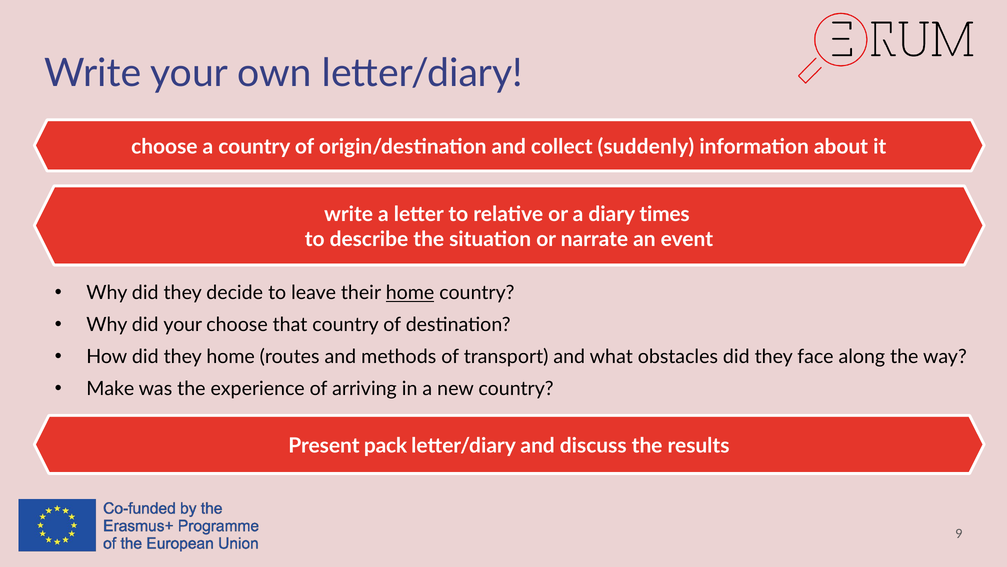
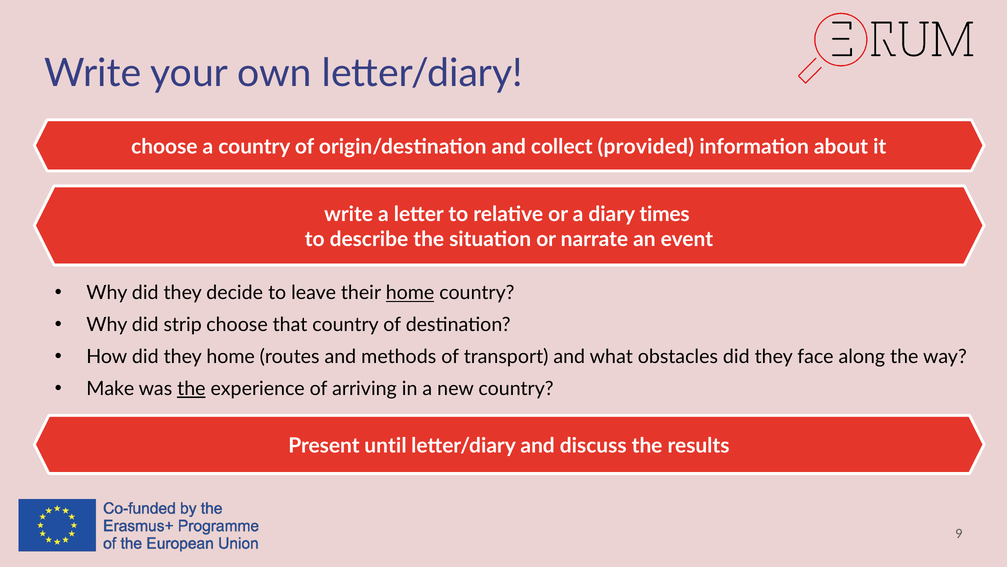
suddenly: suddenly -> provided
did your: your -> strip
the at (191, 388) underline: none -> present
pack: pack -> until
